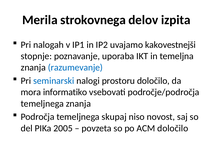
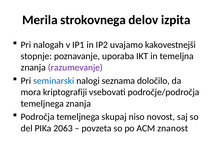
razumevanje colour: blue -> purple
prostoru: prostoru -> seznama
informatiko: informatiko -> kriptografiji
2005: 2005 -> 2063
ACM določilo: določilo -> znanost
